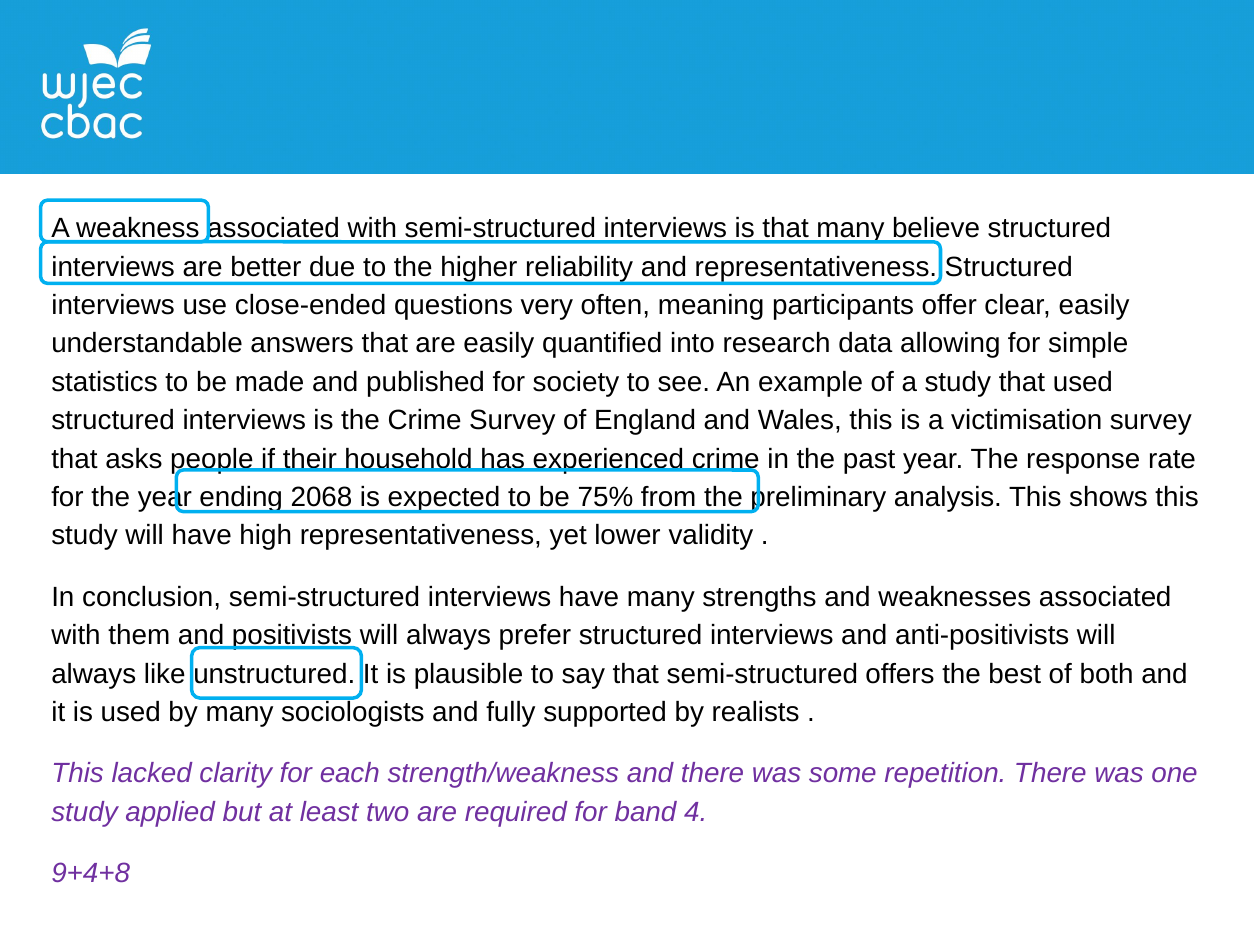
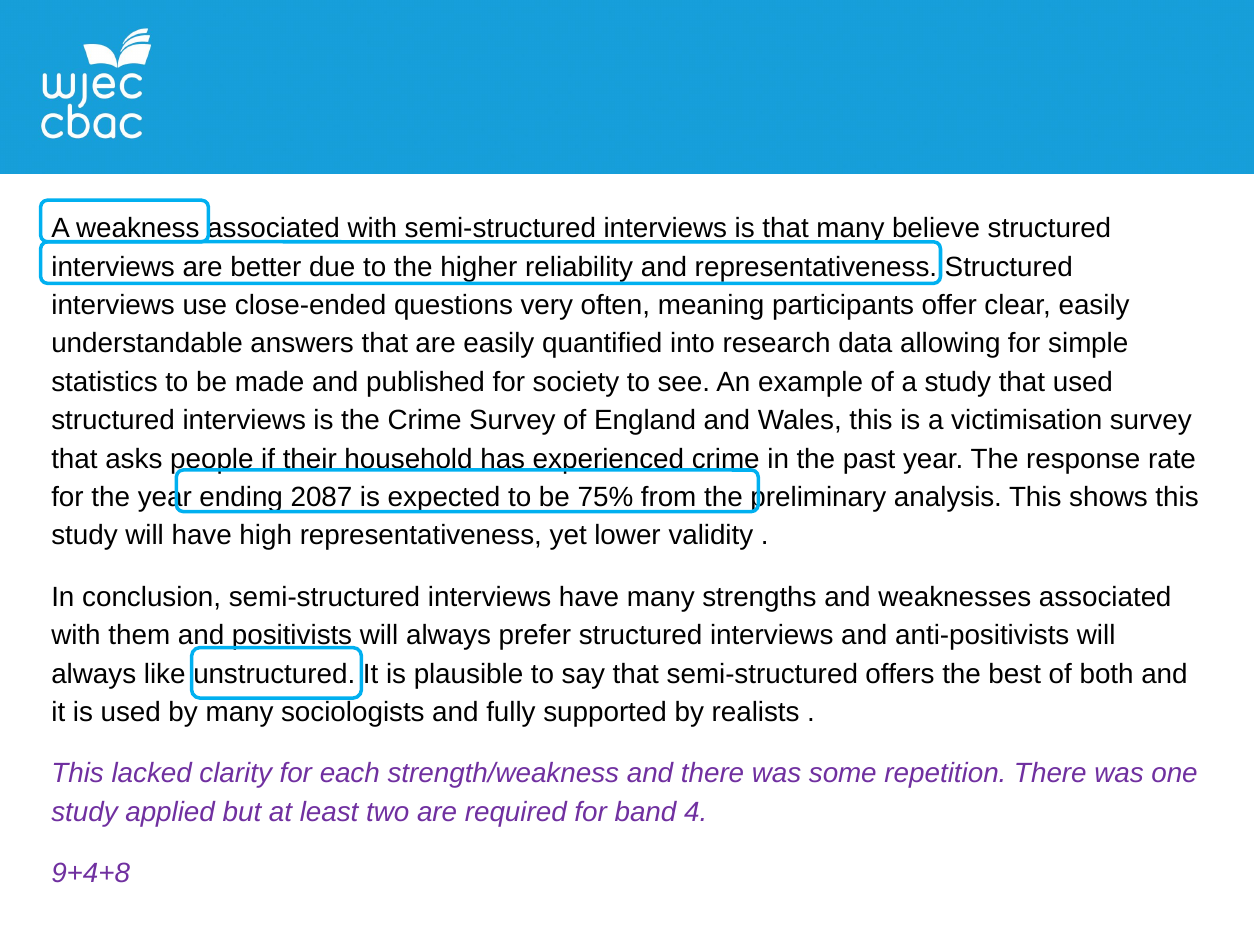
2068: 2068 -> 2087
